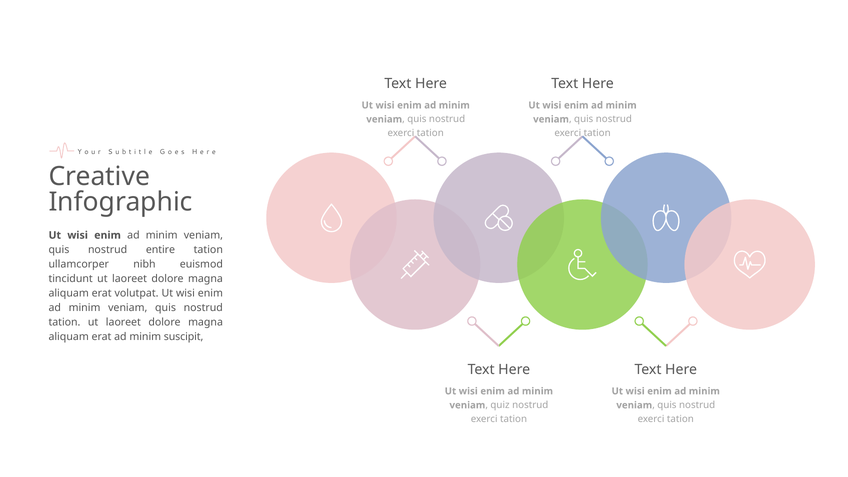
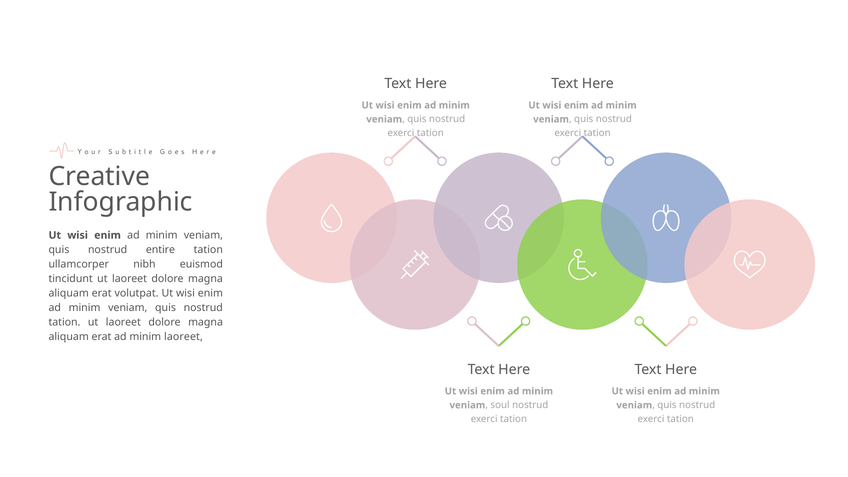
minim suscipit: suscipit -> laoreet
quiz: quiz -> soul
